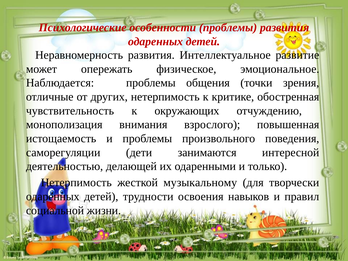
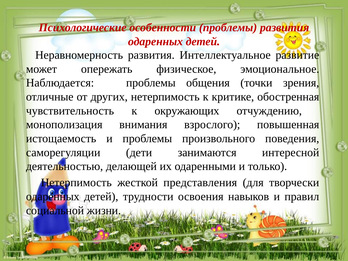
музыкальному: музыкальному -> представления
